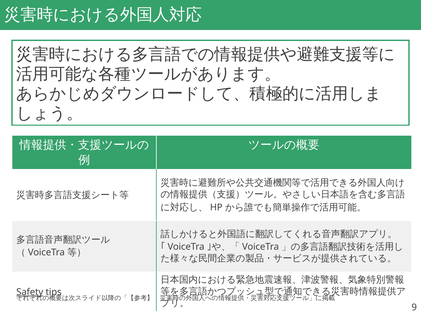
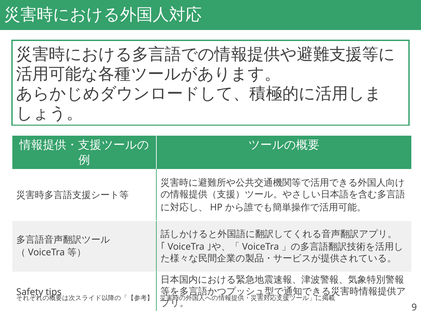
Safety underline: present -> none
